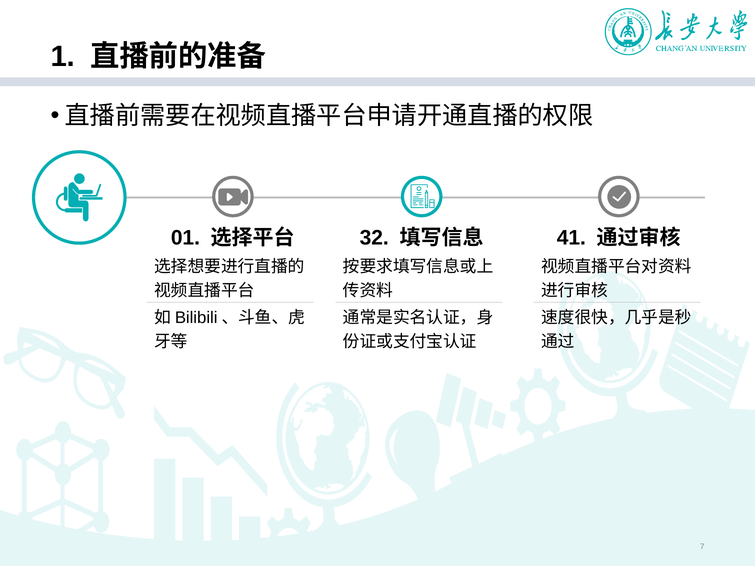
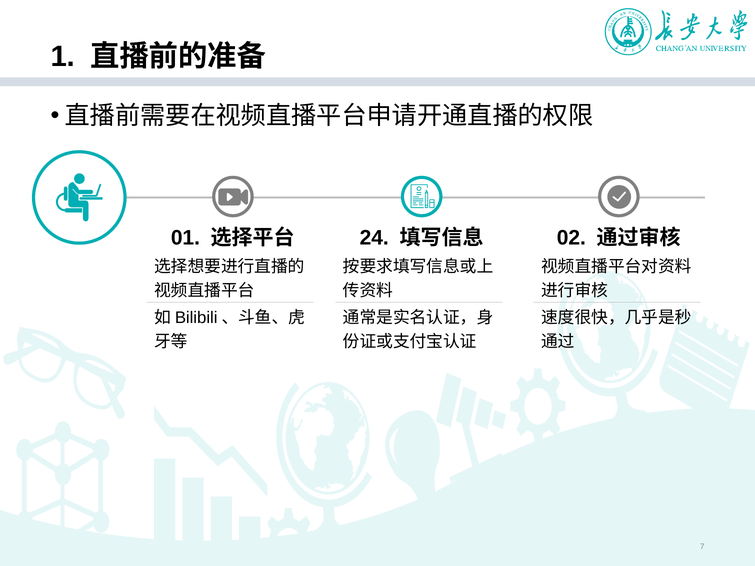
32: 32 -> 24
41: 41 -> 02
